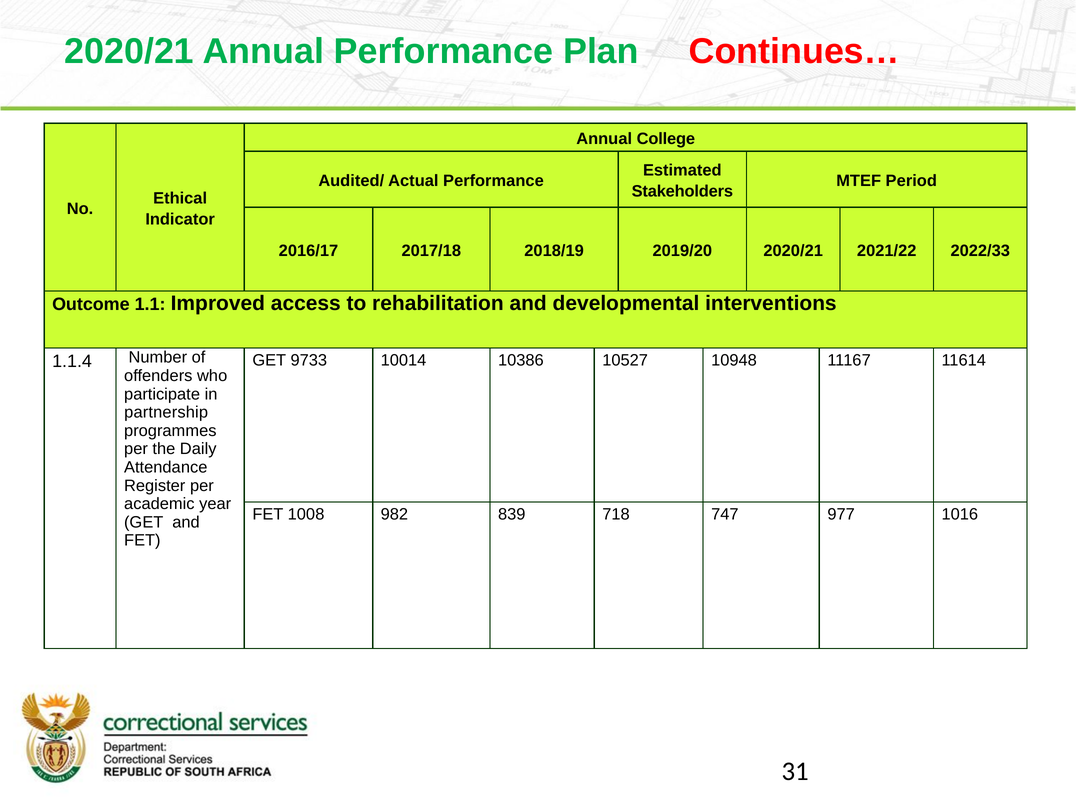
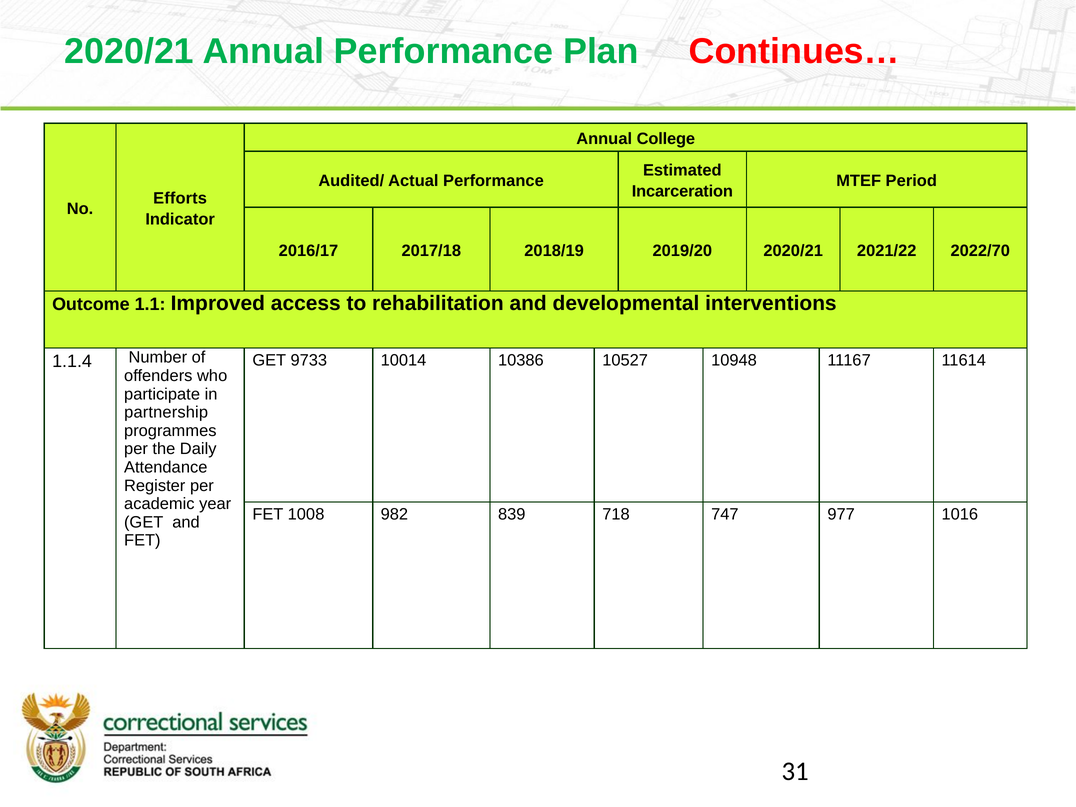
Stakeholders: Stakeholders -> Incarceration
Ethical: Ethical -> Efforts
2022/33: 2022/33 -> 2022/70
